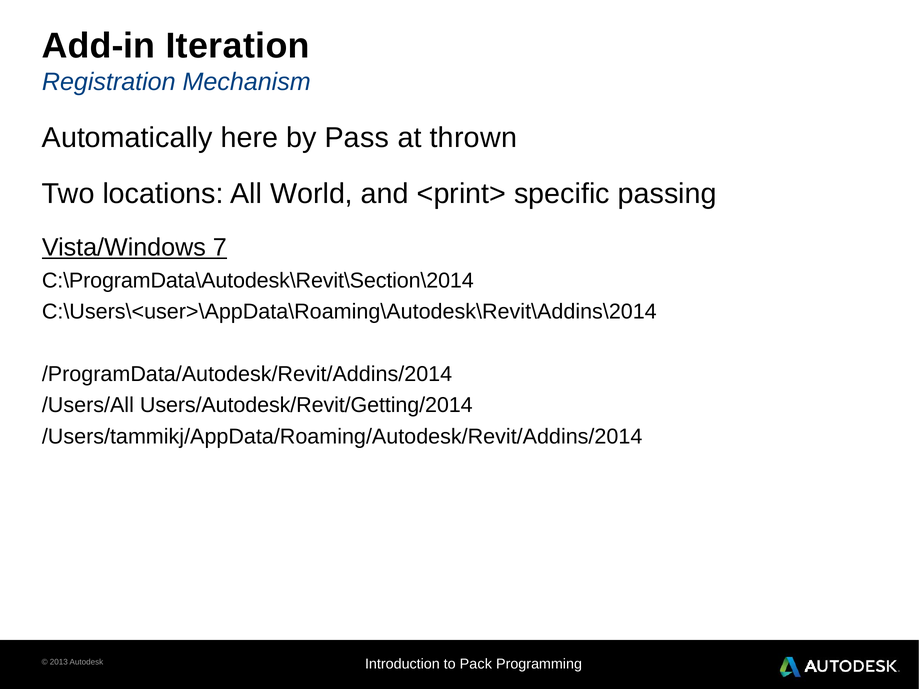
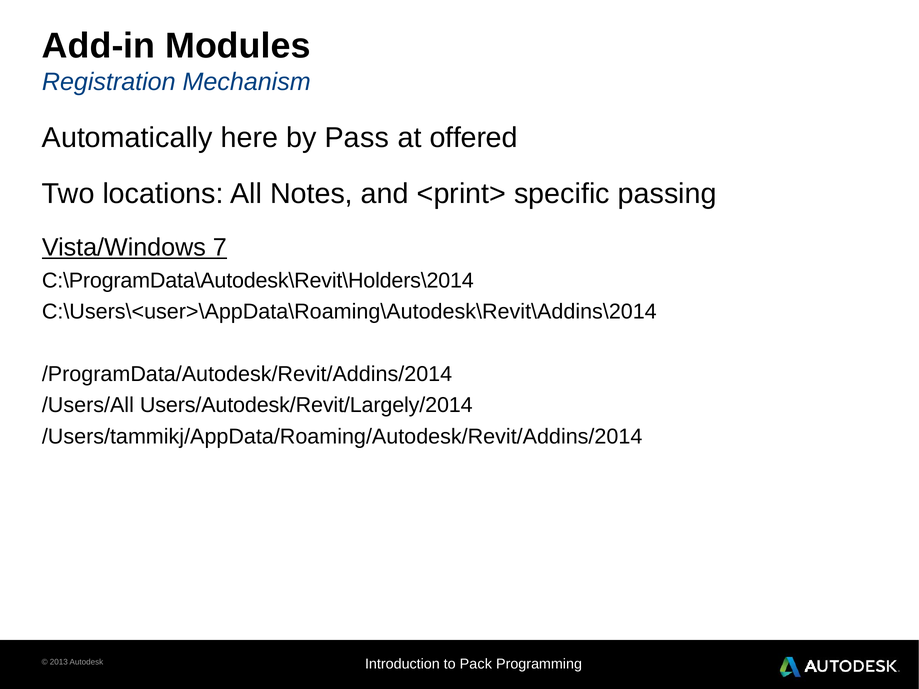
Iteration: Iteration -> Modules
thrown: thrown -> offered
World: World -> Notes
C:\ProgramData\Autodesk\Revit\Section\2014: C:\ProgramData\Autodesk\Revit\Section\2014 -> C:\ProgramData\Autodesk\Revit\Holders\2014
Users/Autodesk/Revit/Getting/2014: Users/Autodesk/Revit/Getting/2014 -> Users/Autodesk/Revit/Largely/2014
